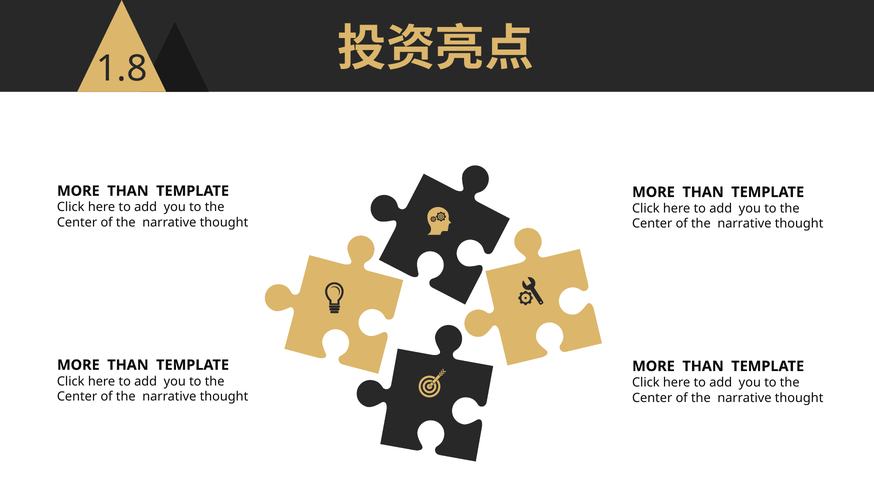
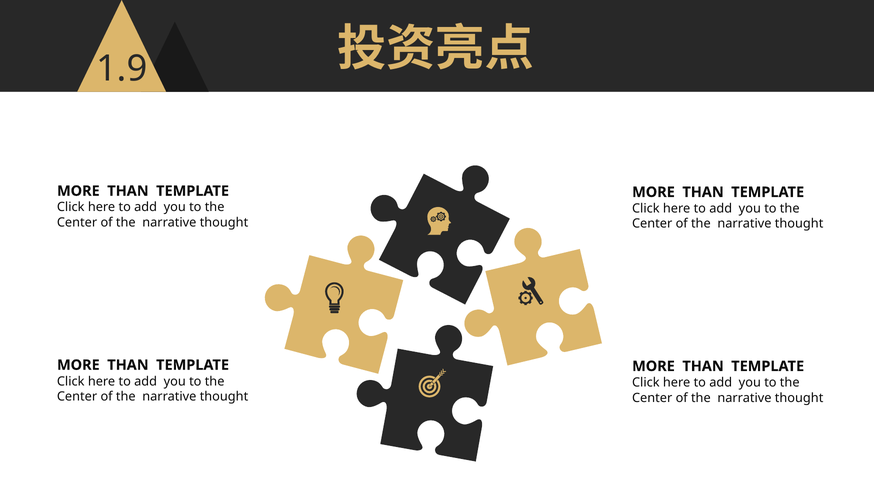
1.8: 1.8 -> 1.9
